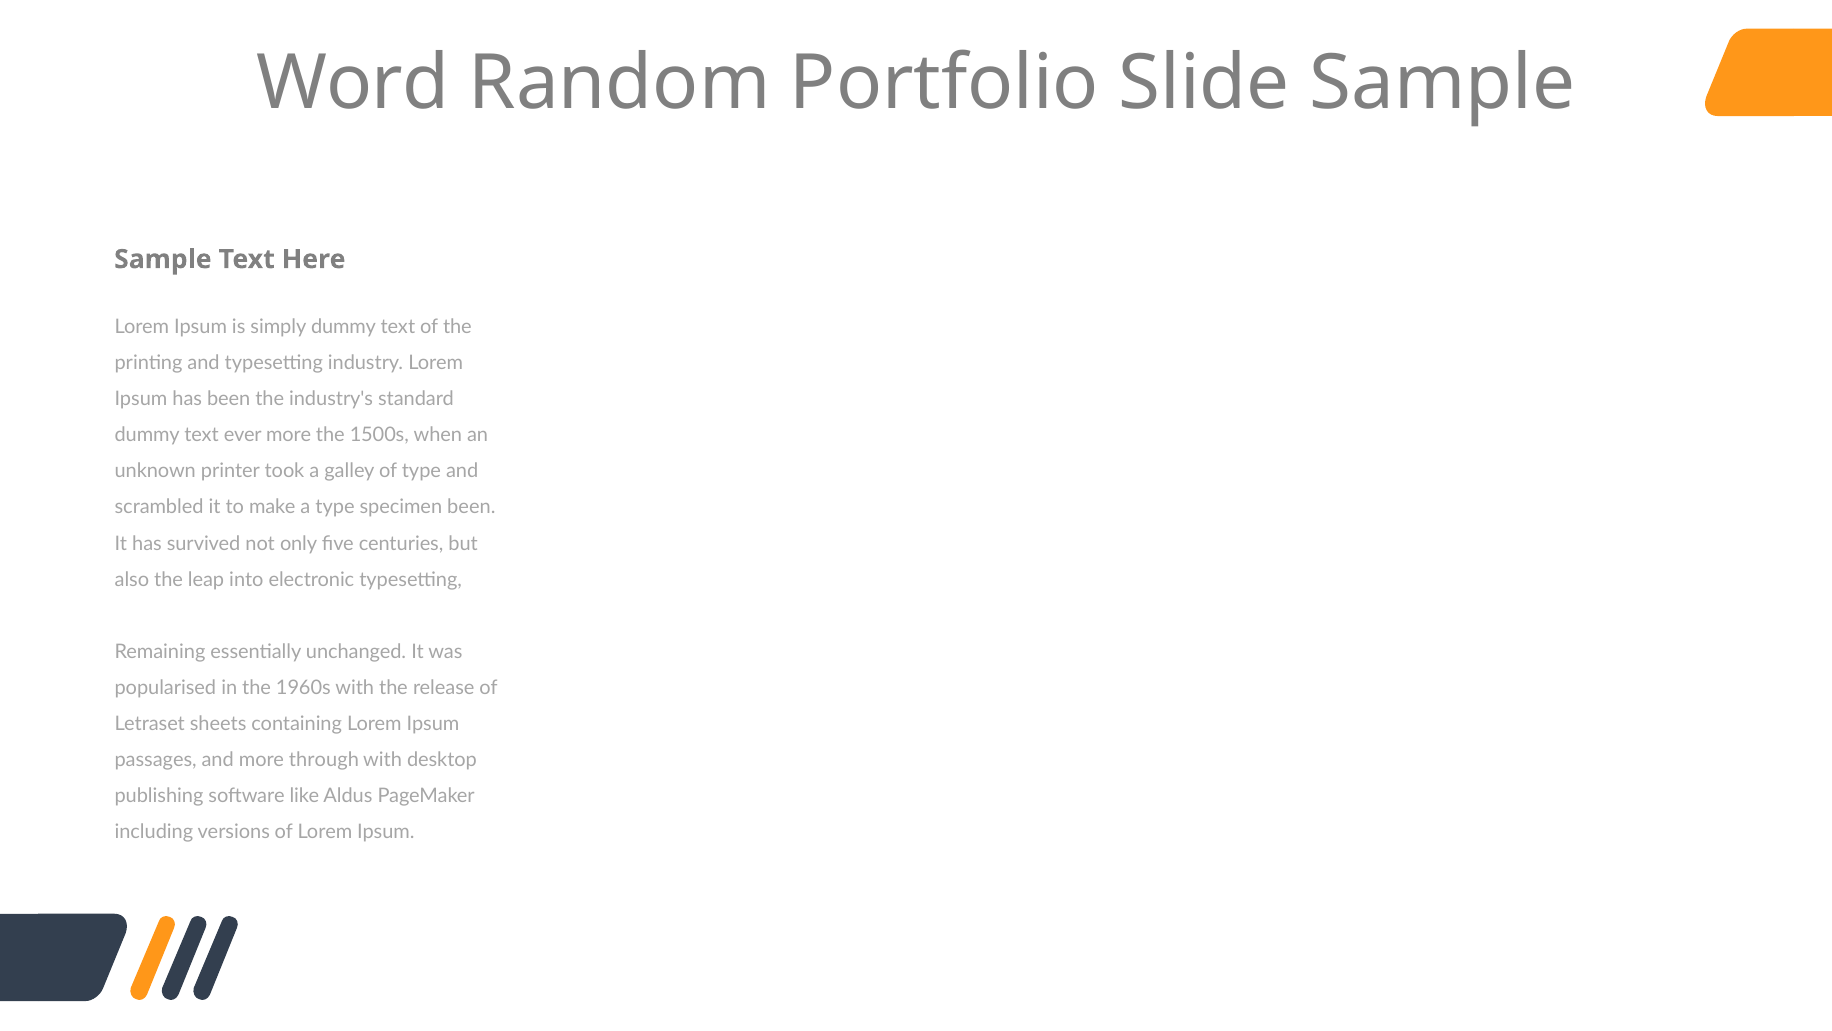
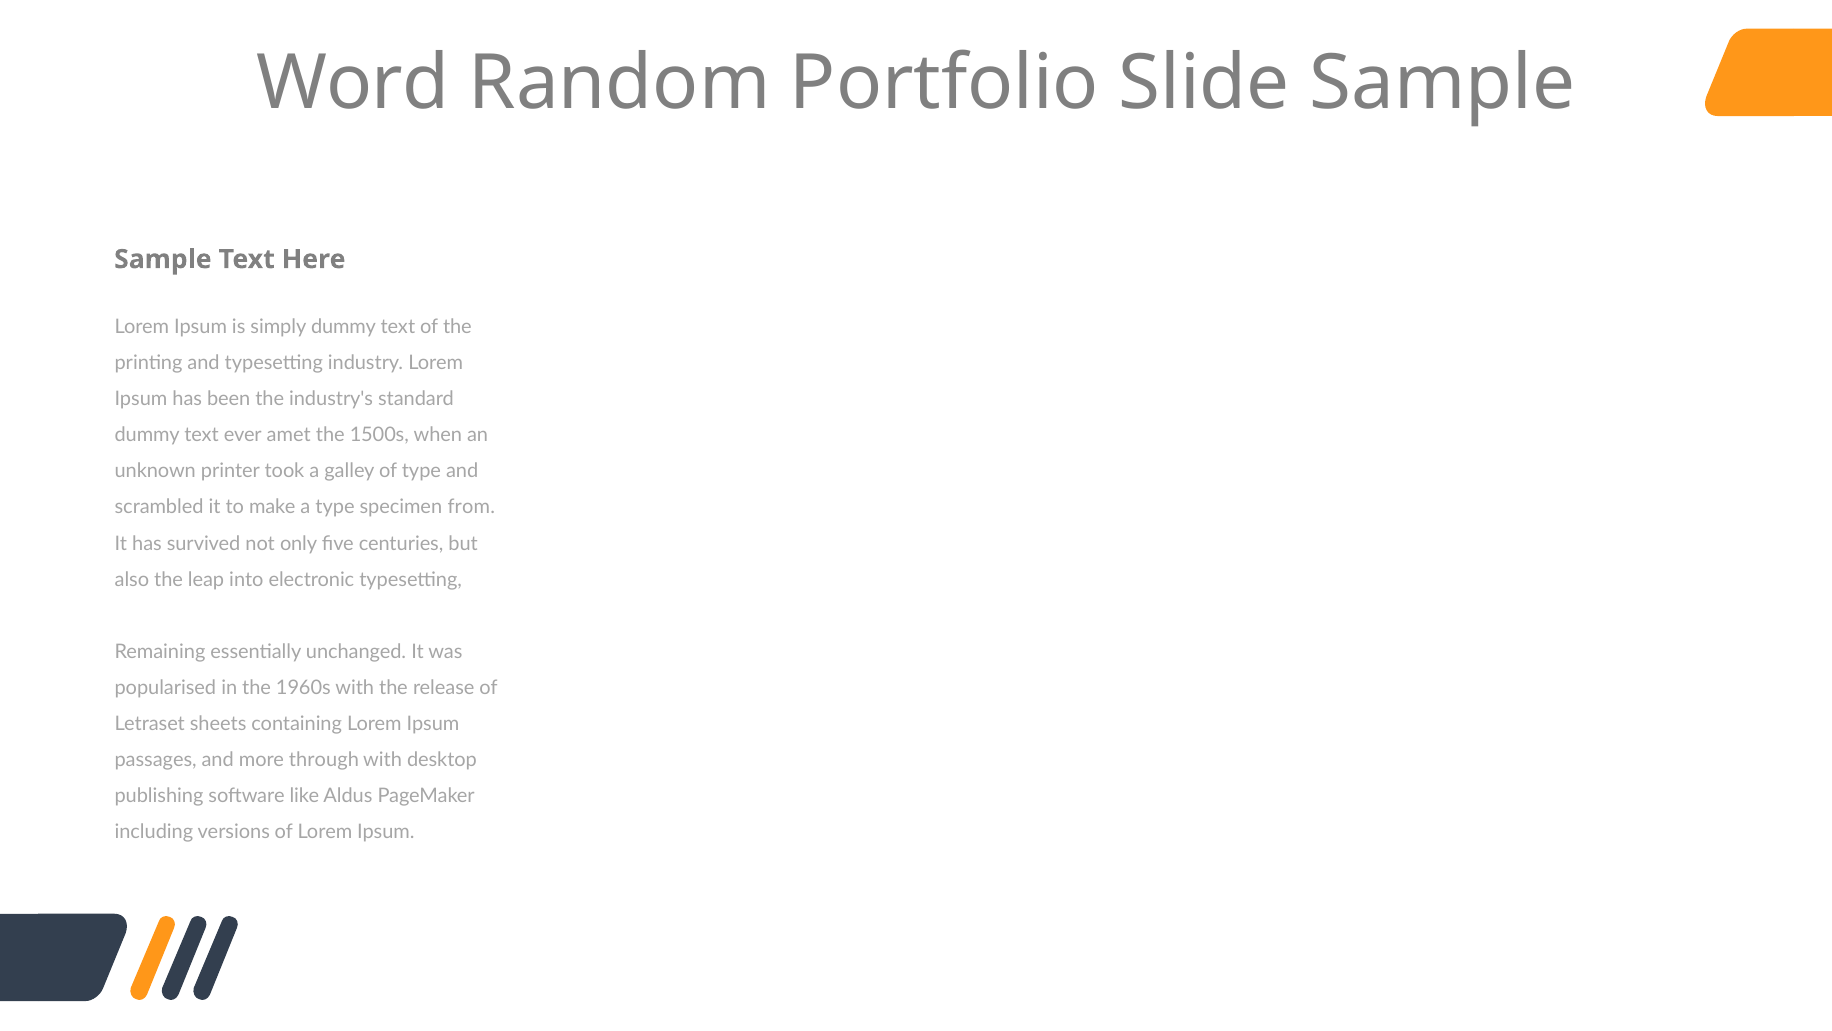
ever more: more -> amet
specimen been: been -> from
